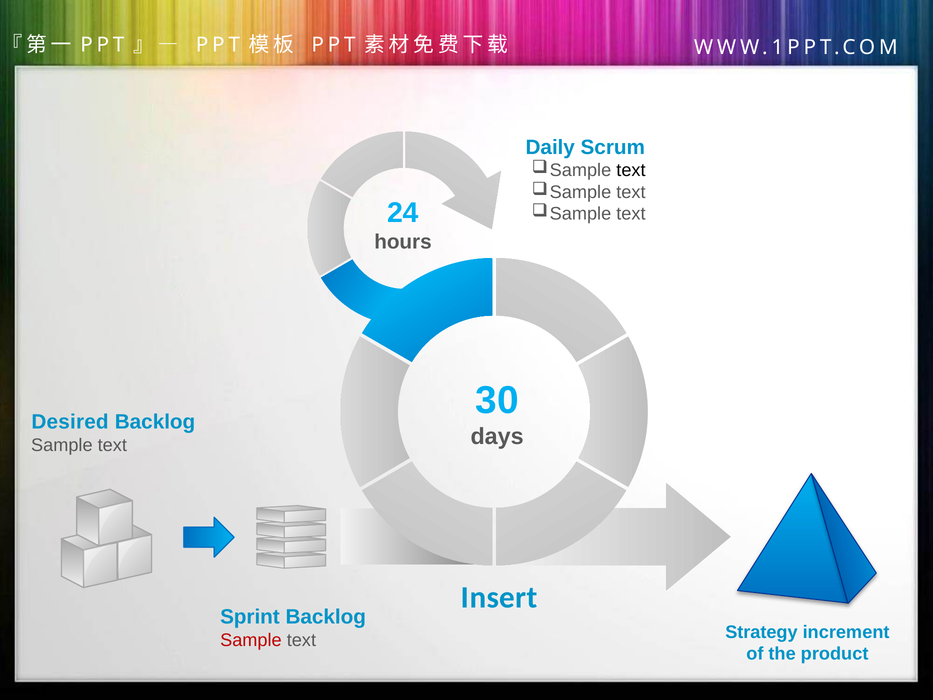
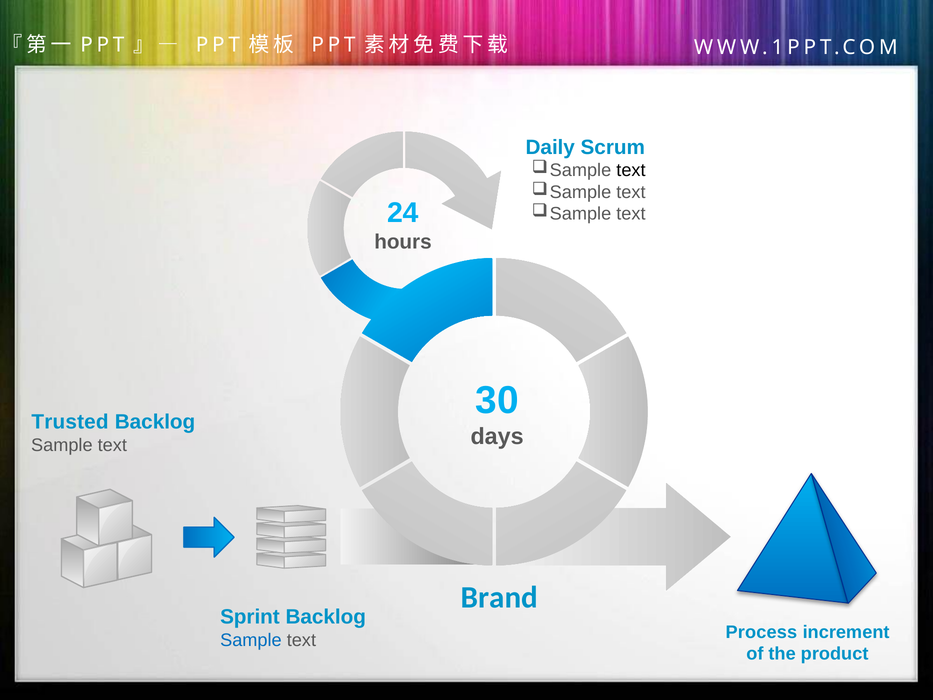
Desired: Desired -> Trusted
Insert: Insert -> Brand
Strategy: Strategy -> Process
Sample at (251, 640) colour: red -> blue
